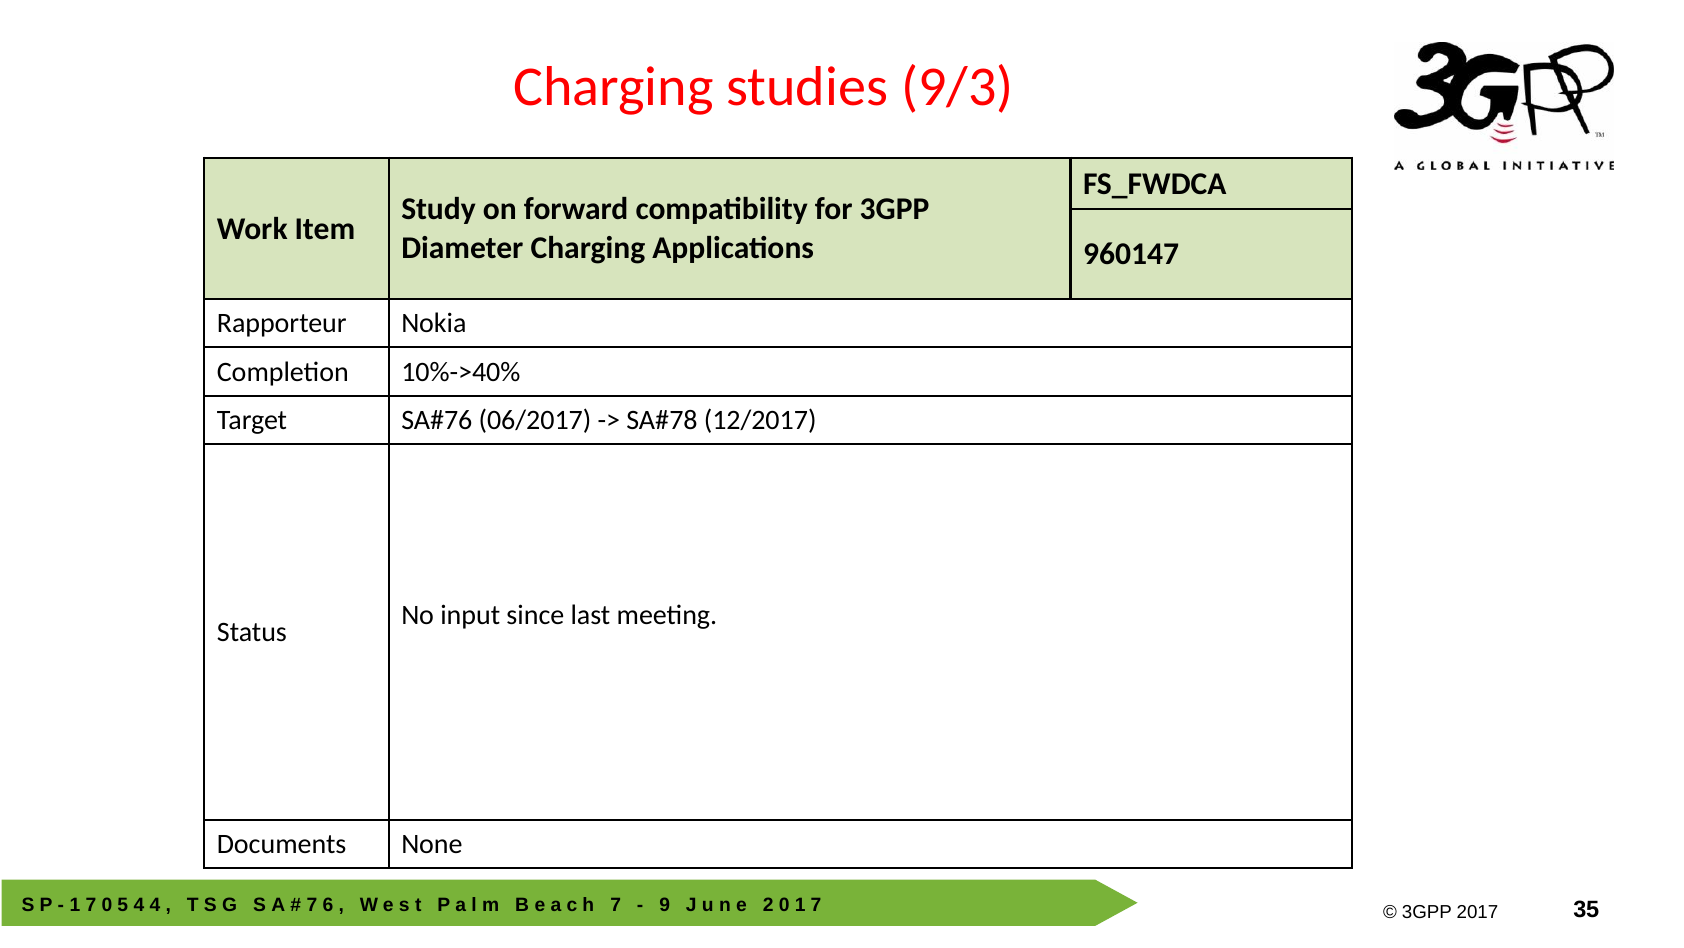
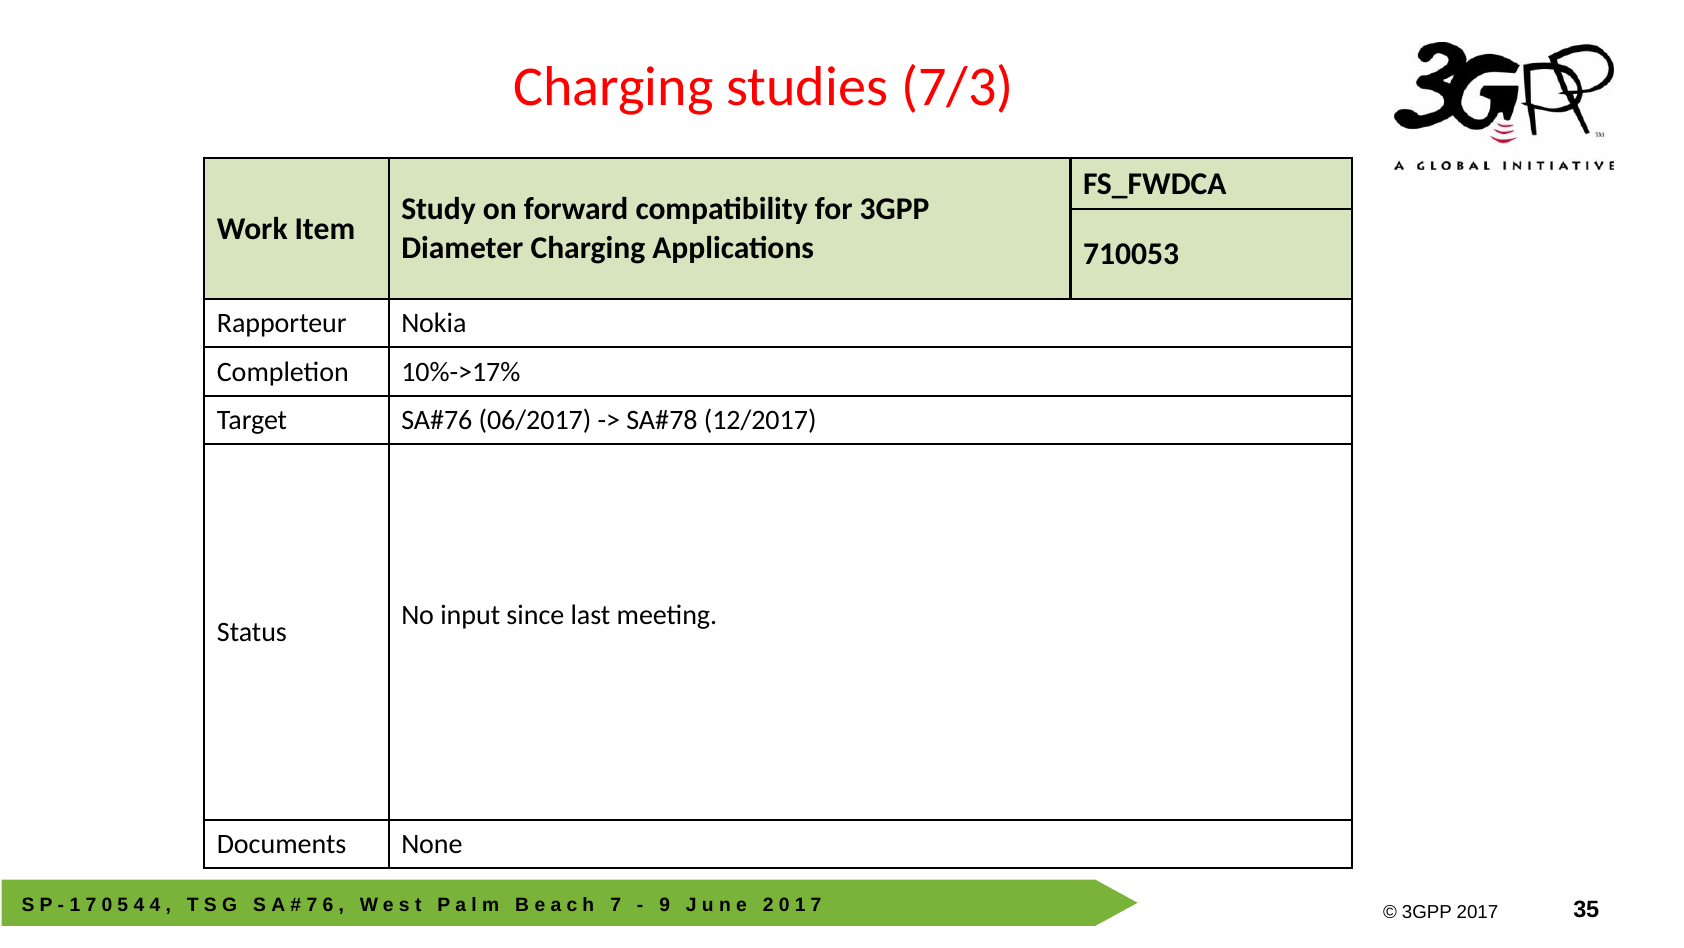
9/3: 9/3 -> 7/3
960147: 960147 -> 710053
10%->40%: 10%->40% -> 10%->17%
